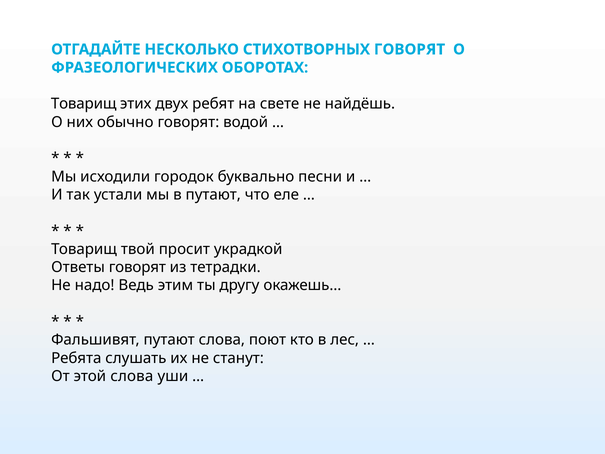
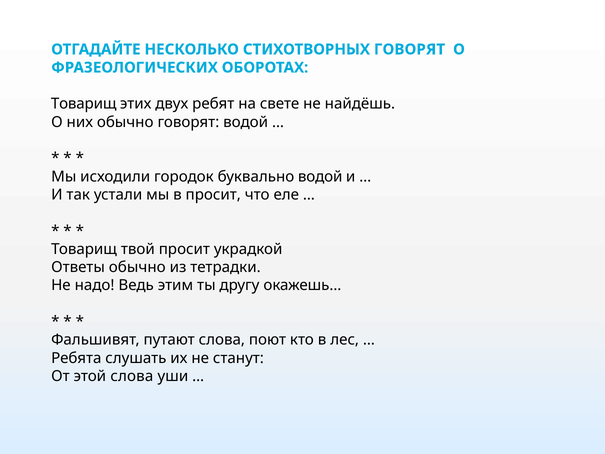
буквально песни: песни -> водой
в путают: путают -> просит
Ответы говорят: говорят -> обычно
